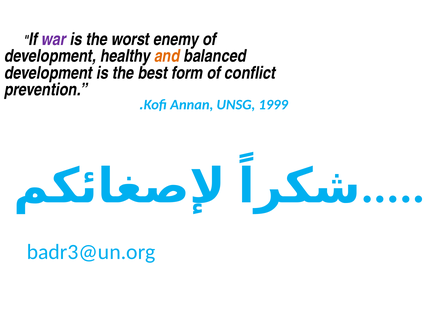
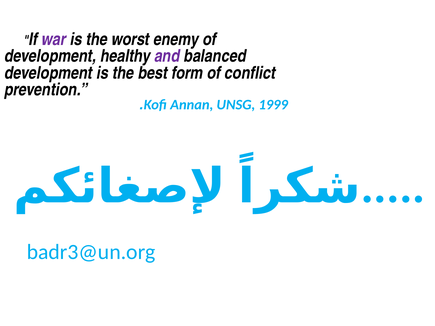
and colour: orange -> purple
